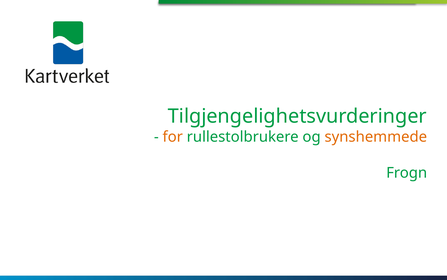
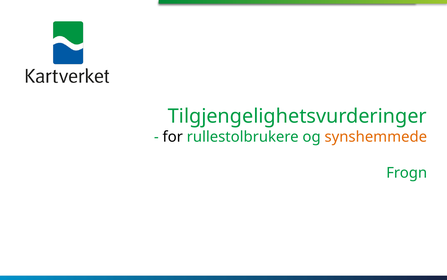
for colour: orange -> black
